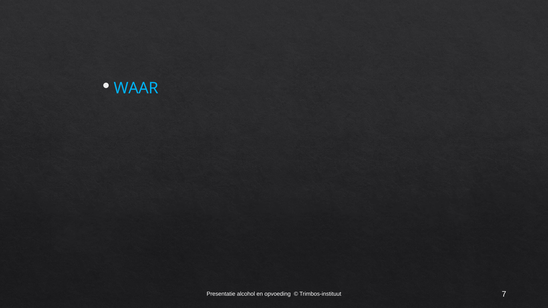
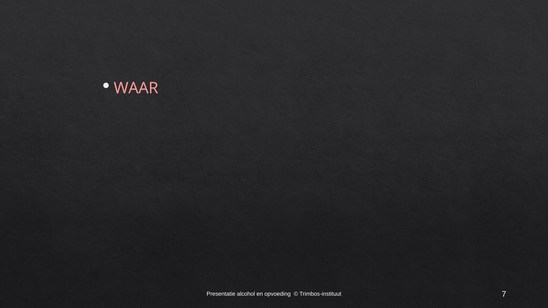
WAAR colour: light blue -> pink
